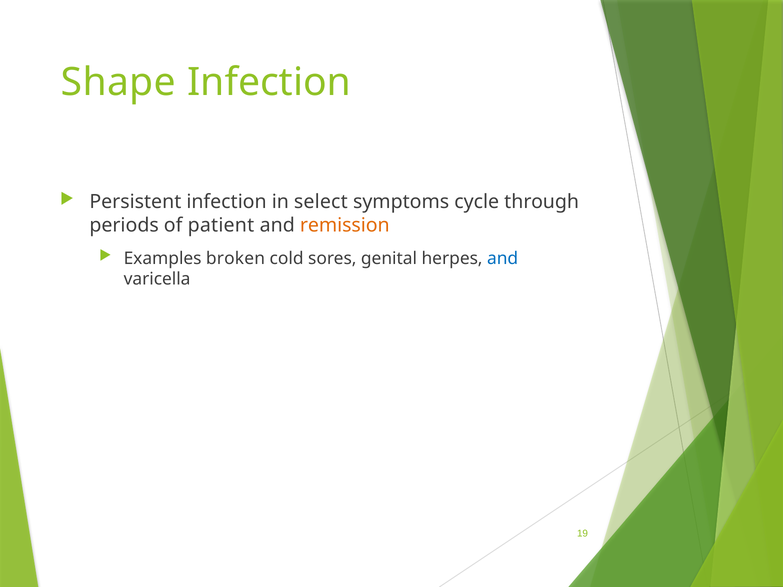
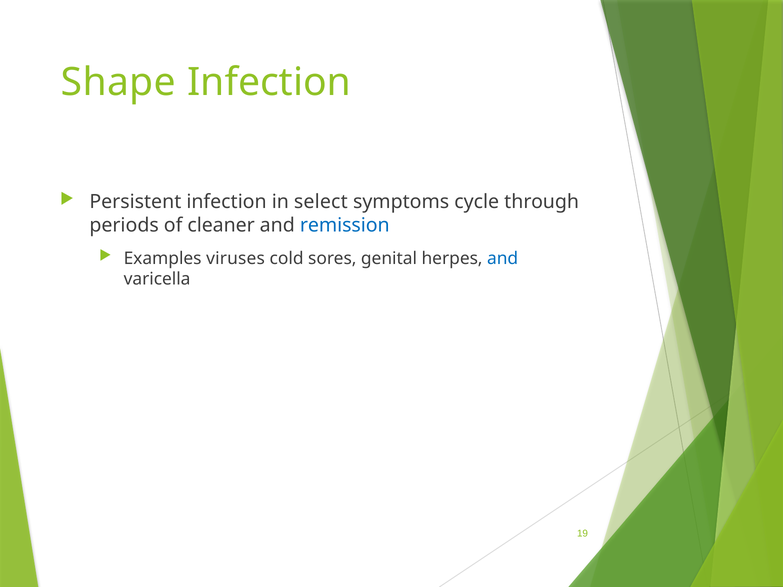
patient: patient -> cleaner
remission colour: orange -> blue
broken: broken -> viruses
